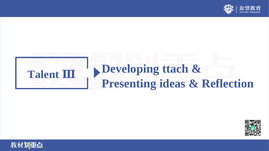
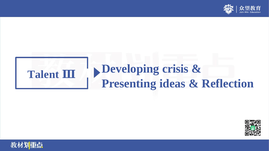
ttach: ttach -> crisis
